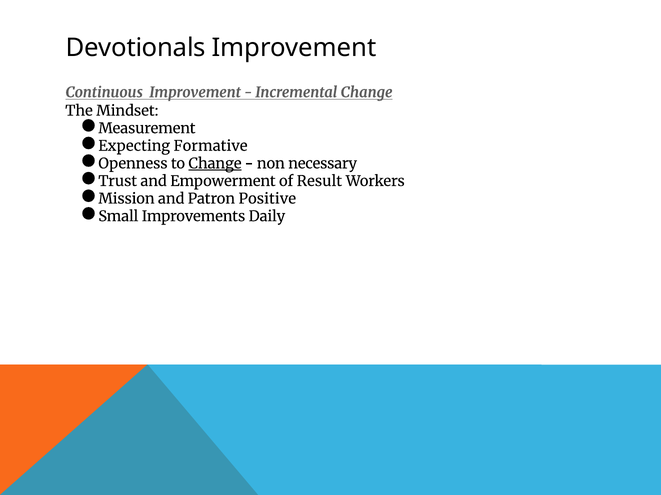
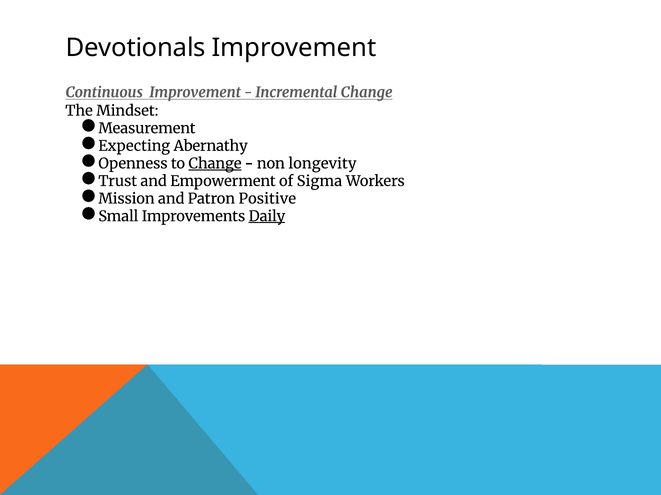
Formative: Formative -> Abernathy
necessary: necessary -> longevity
Result: Result -> Sigma
Daily underline: none -> present
